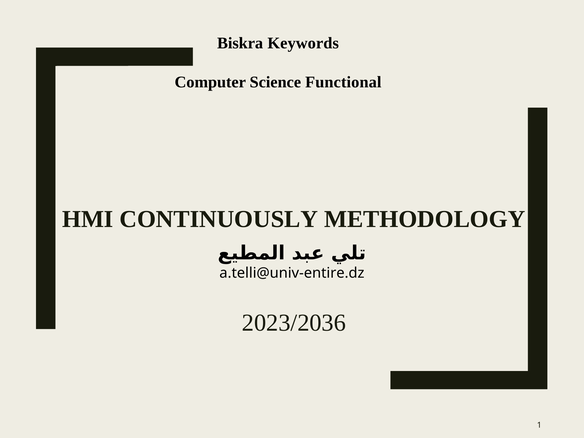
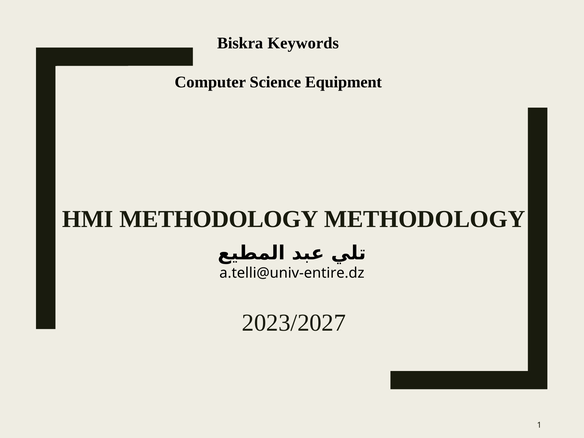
Functional: Functional -> Equipment
HMI CONTINUOUSLY: CONTINUOUSLY -> METHODOLOGY
2023/2036: 2023/2036 -> 2023/2027
